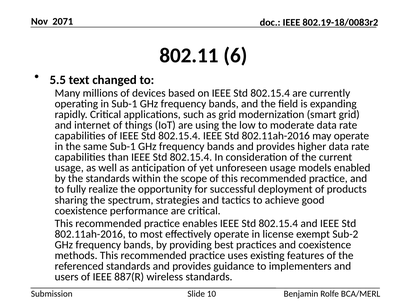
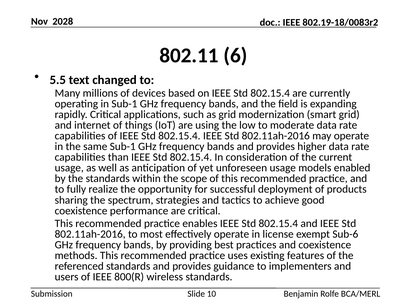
2071: 2071 -> 2028
Sub-2: Sub-2 -> Sub-6
887(R: 887(R -> 800(R
